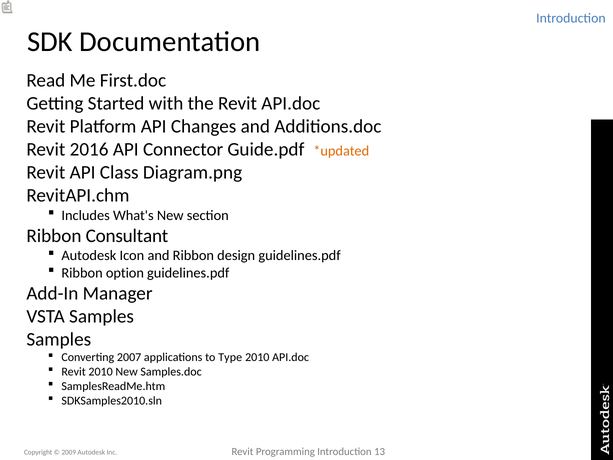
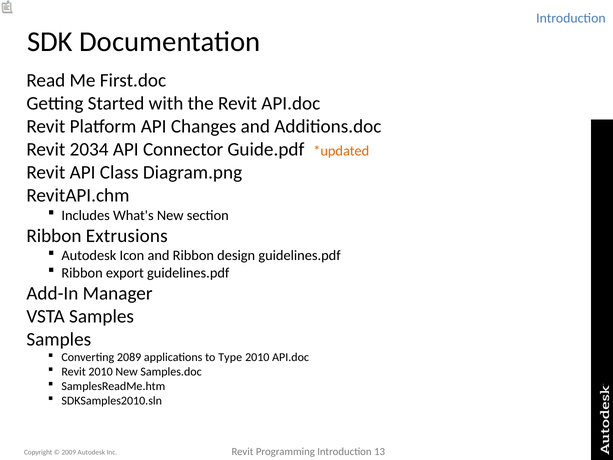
2016: 2016 -> 2034
Consultant: Consultant -> Extrusions
option: option -> export
2007: 2007 -> 2089
